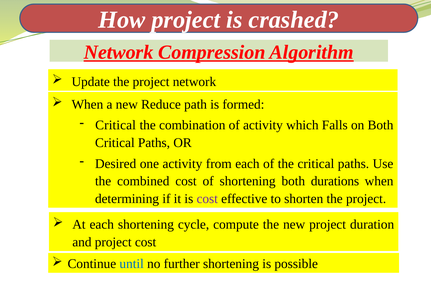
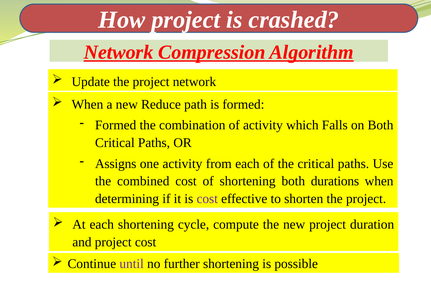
Critical at (116, 125): Critical -> Formed
Desired: Desired -> Assigns
until colour: blue -> purple
